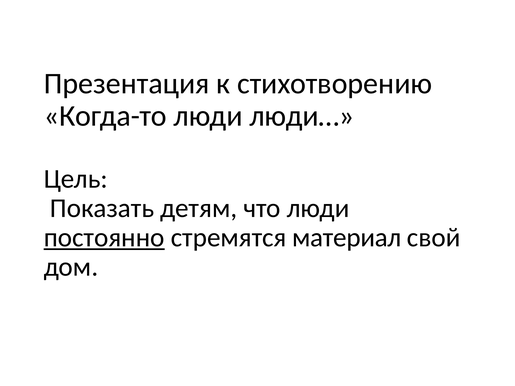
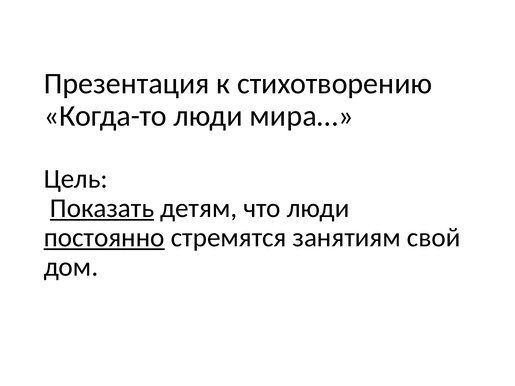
люди…: люди… -> мира…
Показать underline: none -> present
материал: материал -> занятиям
